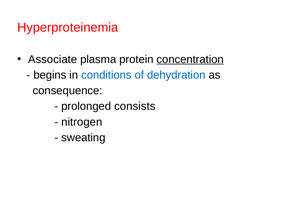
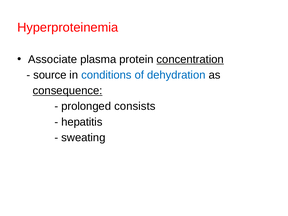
begins: begins -> source
consequence underline: none -> present
nitrogen: nitrogen -> hepatitis
